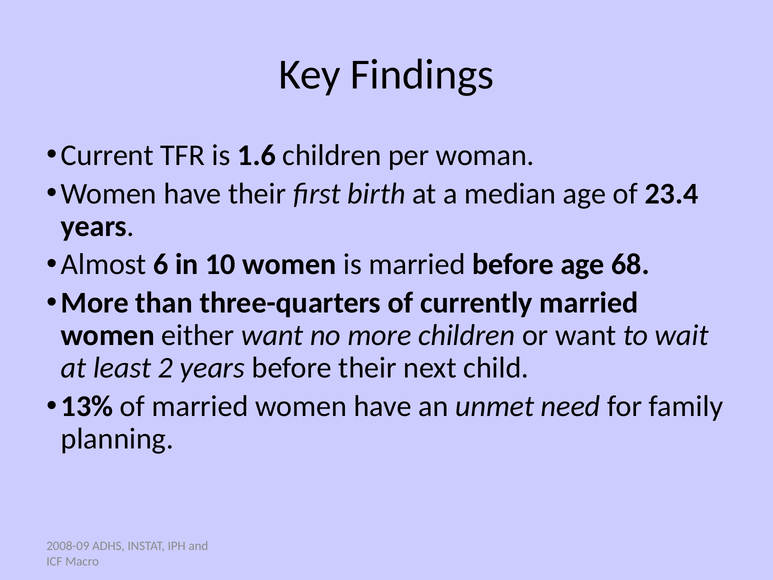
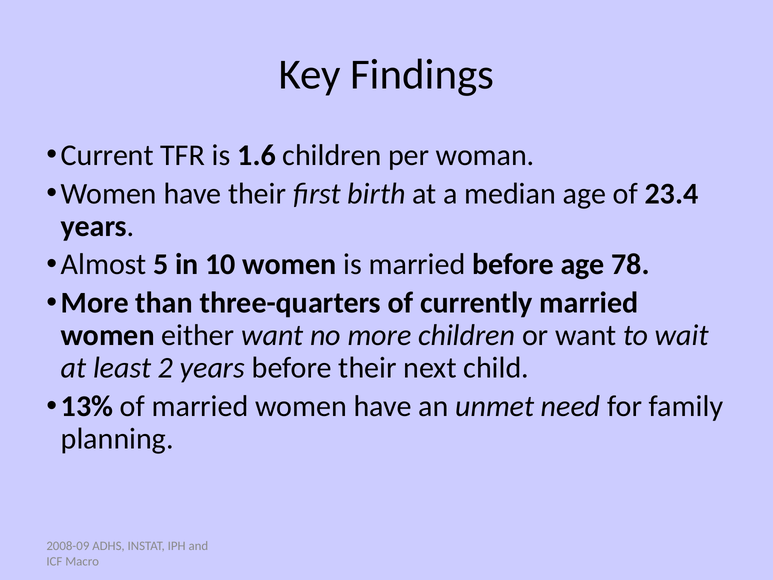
6: 6 -> 5
68: 68 -> 78
